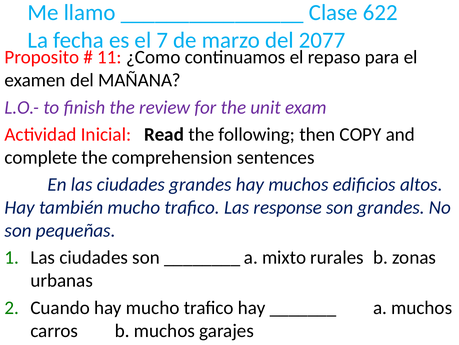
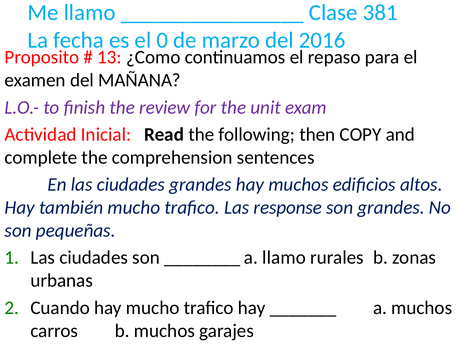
622: 622 -> 381
7: 7 -> 0
2077: 2077 -> 2016
11: 11 -> 13
mixto at (284, 257): mixto -> llamo
